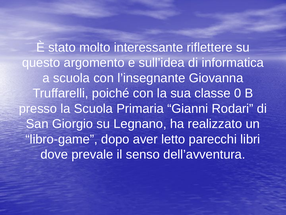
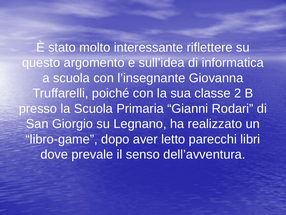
0: 0 -> 2
